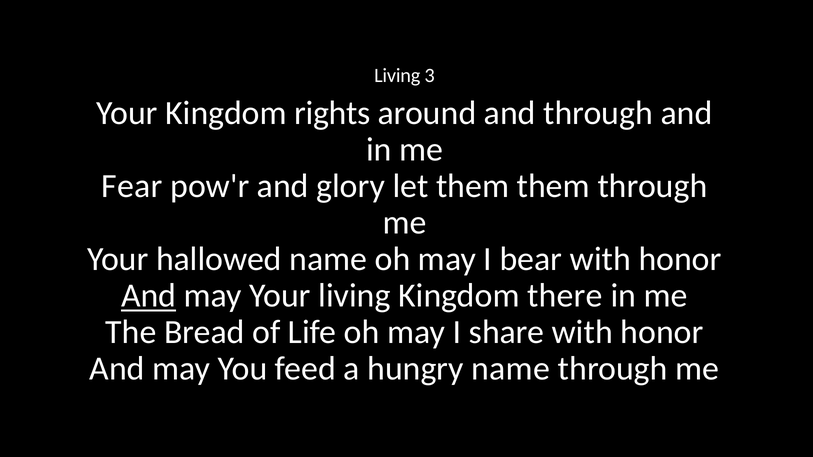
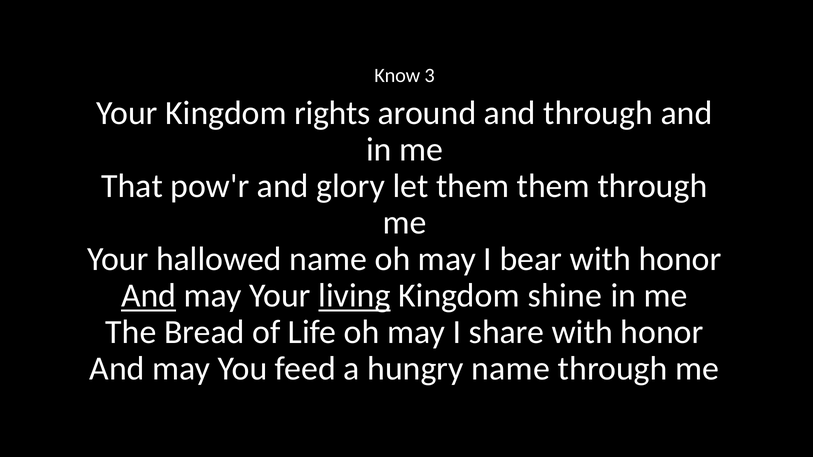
Living at (397, 76): Living -> Know
Fear: Fear -> That
living at (355, 296) underline: none -> present
there: there -> shine
